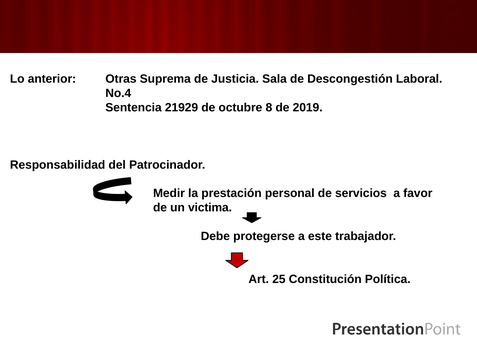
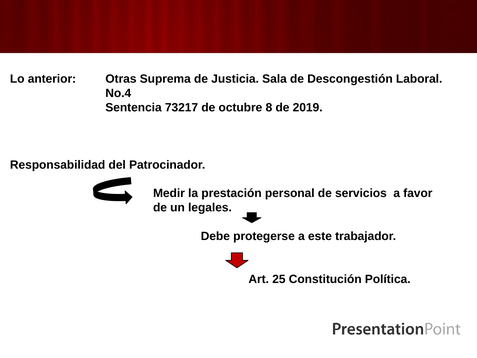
21929: 21929 -> 73217
victima: victima -> legales
